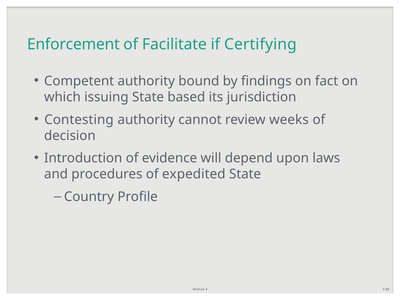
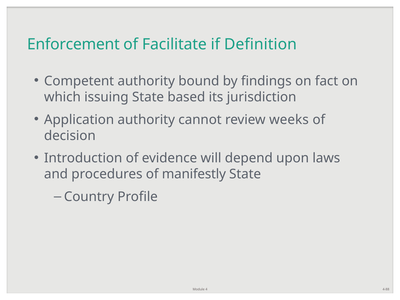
Certifying: Certifying -> Definition
Contesting: Contesting -> Application
expedited: expedited -> manifestly
